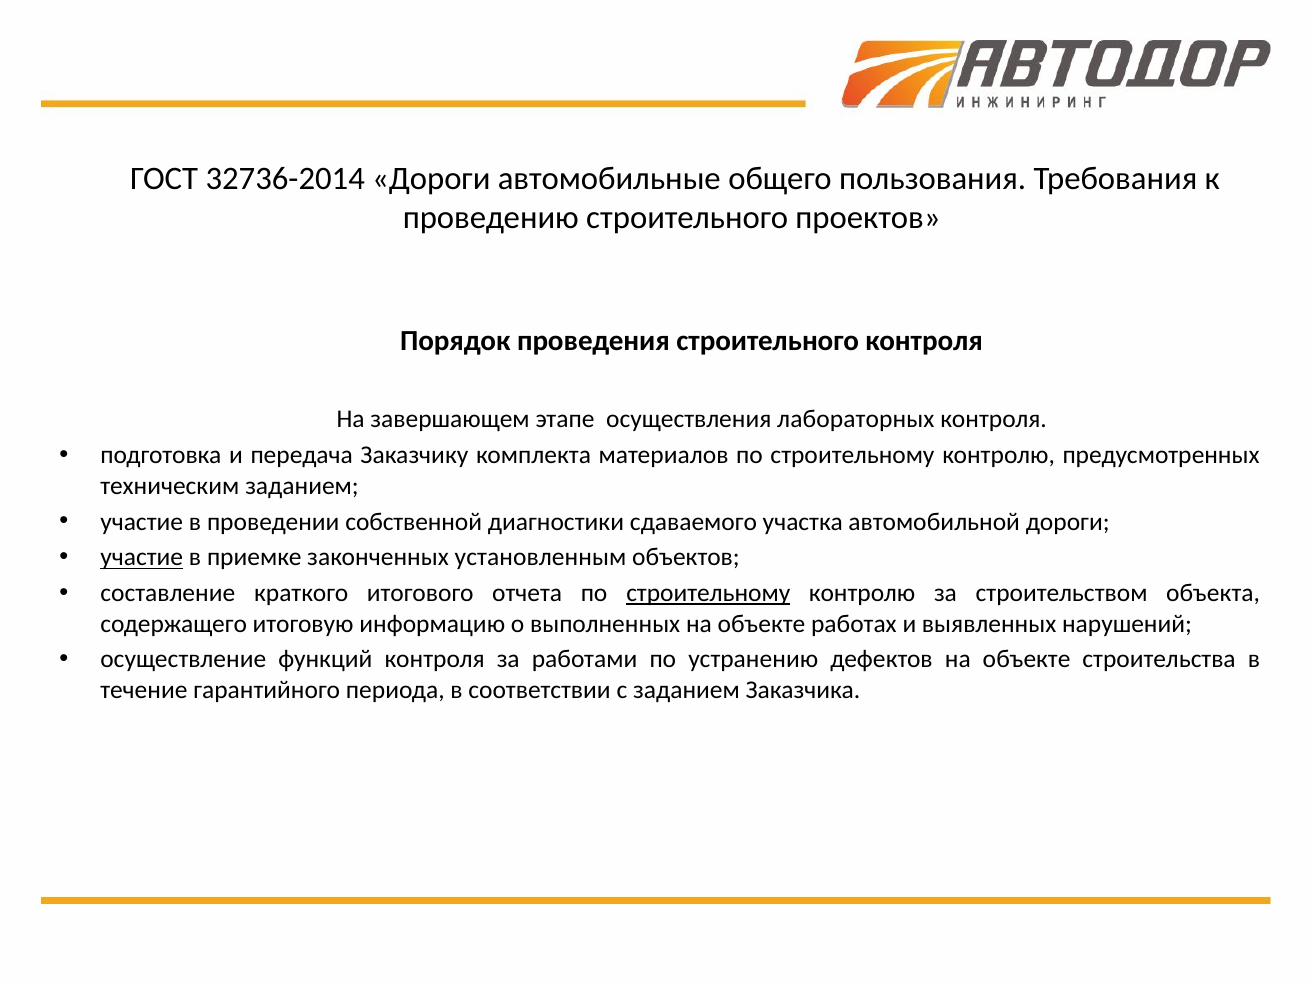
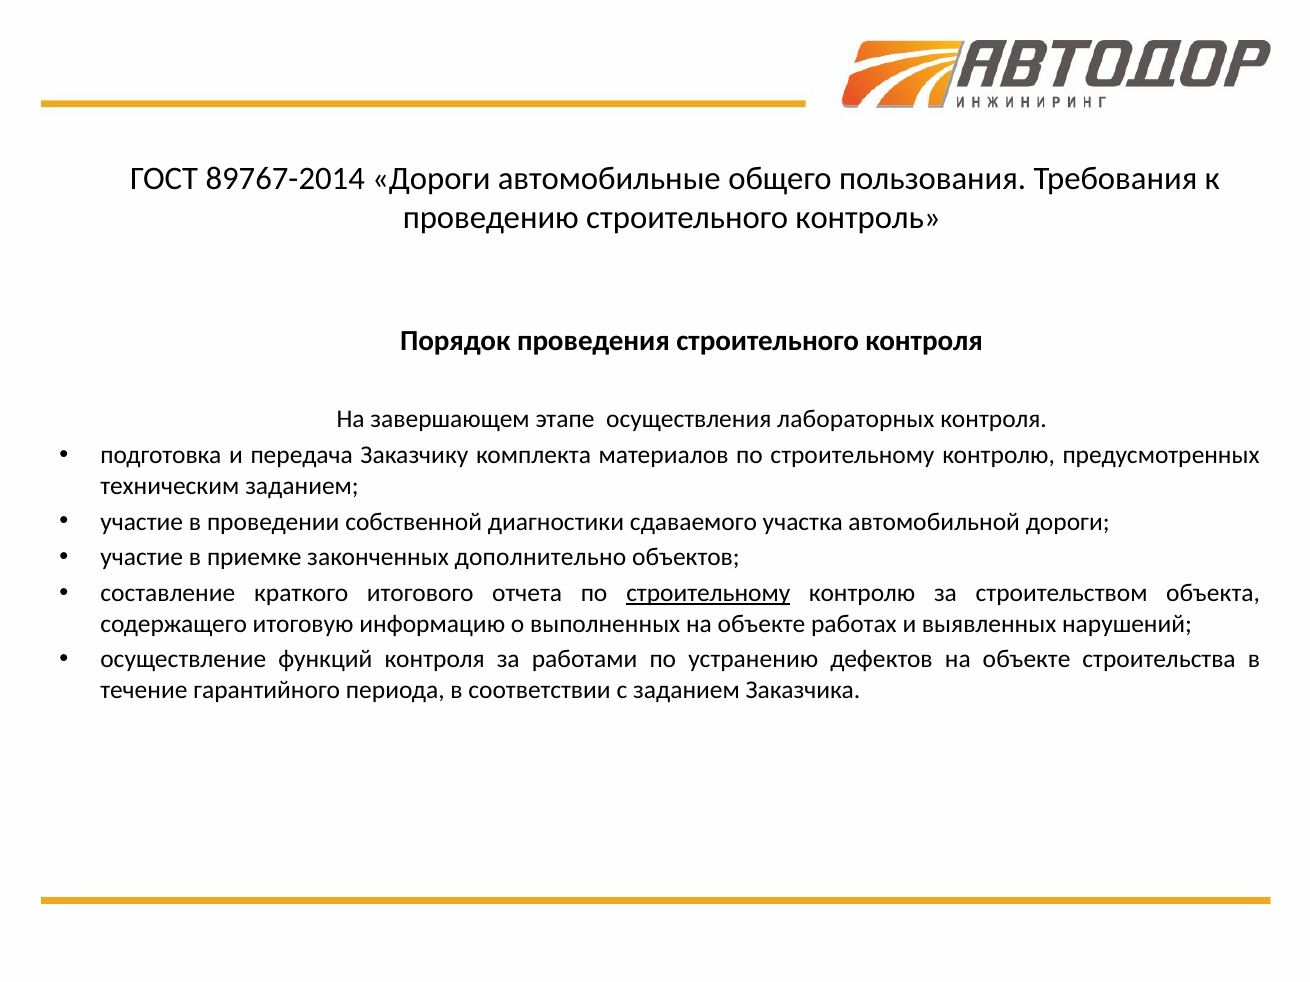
32736-2014: 32736-2014 -> 89767-2014
проектов: проектов -> контроль
участие at (142, 558) underline: present -> none
установленным: установленным -> дополнительно
